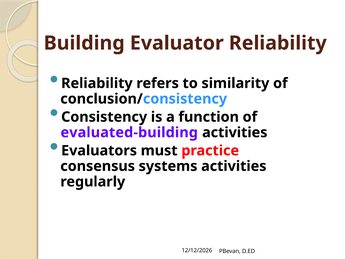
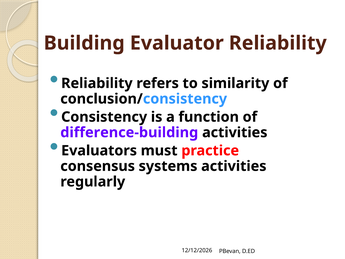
evaluated-building: evaluated-building -> difference-building
